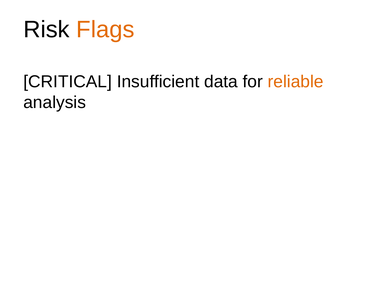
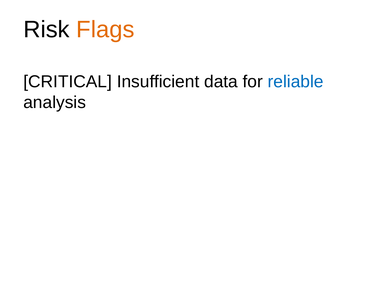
reliable colour: orange -> blue
